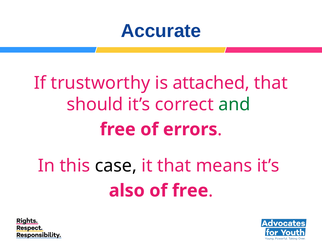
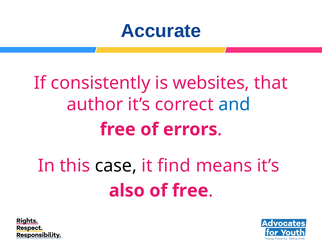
trustworthy: trustworthy -> consistently
attached: attached -> websites
should: should -> author
and colour: green -> blue
it that: that -> find
